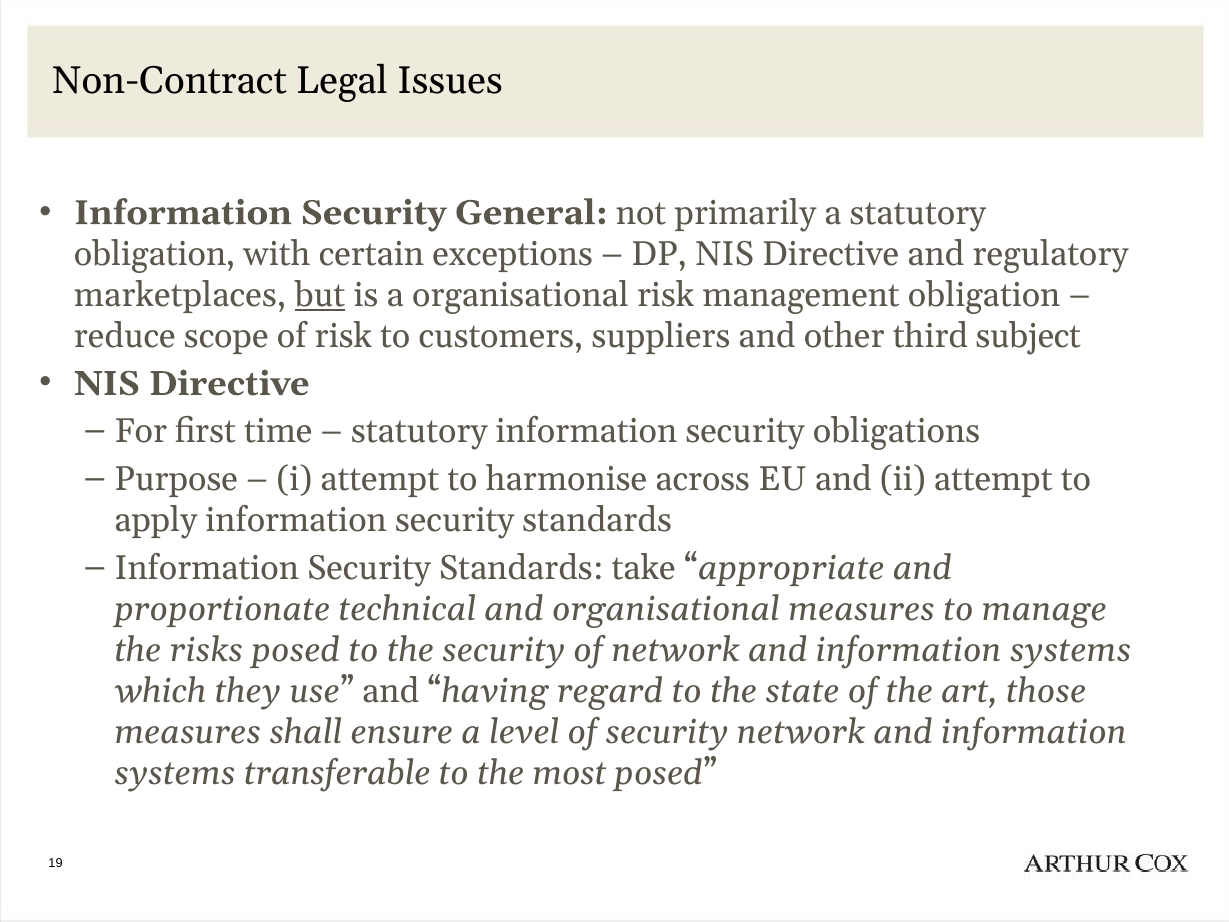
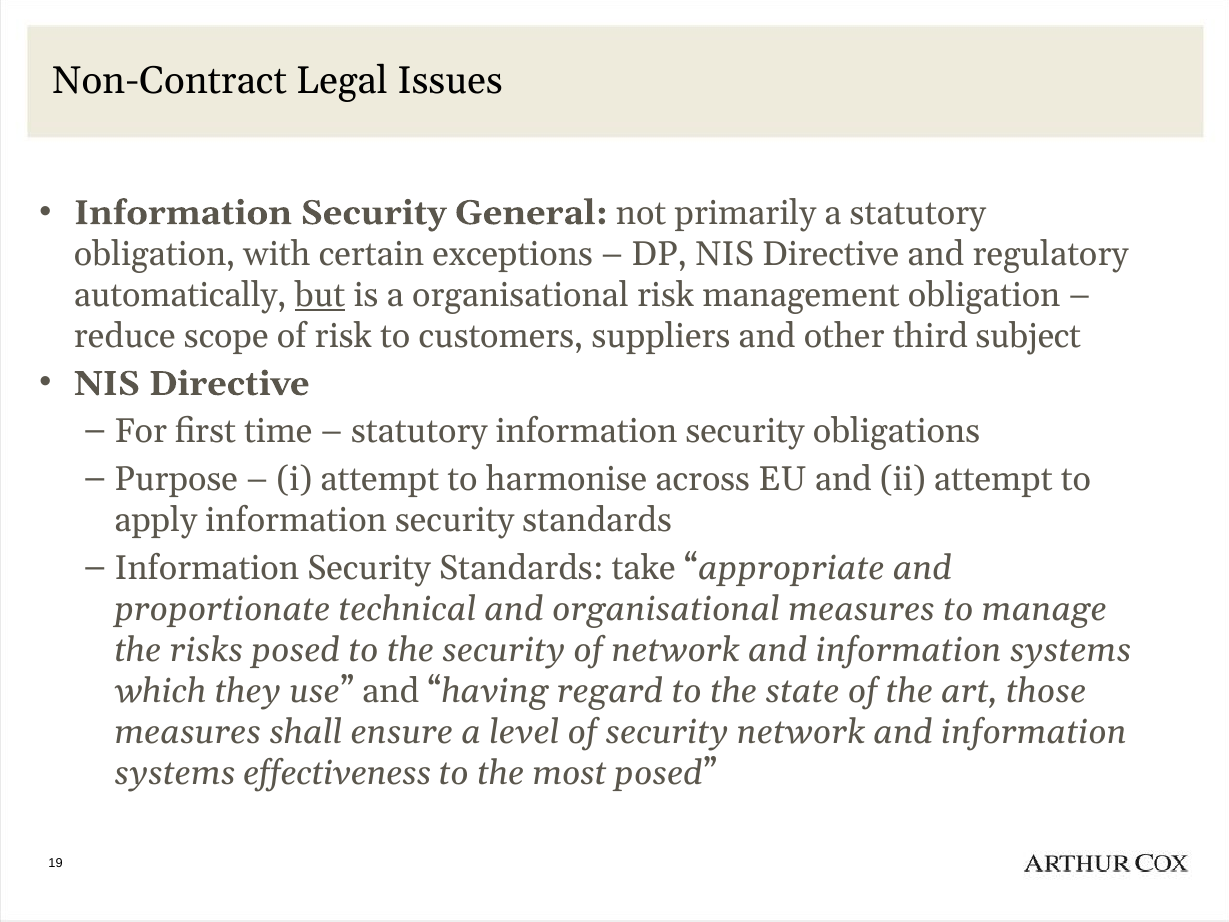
marketplaces: marketplaces -> automatically
transferable: transferable -> effectiveness
